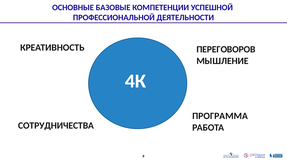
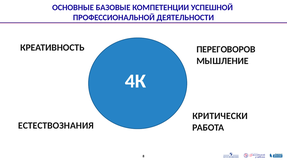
ПРОГРАММА: ПРОГРАММА -> КРИТИЧЕСКИ
СОТРУДНИЧЕСТВА: СОТРУДНИЧЕСТВА -> ЕСТЕСТВОЗНАНИЯ
